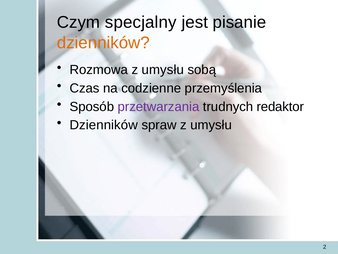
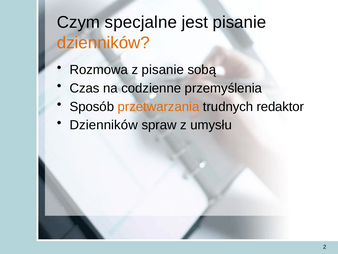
specjalny: specjalny -> specjalne
Rozmowa z umysłu: umysłu -> pisanie
przetwarzania colour: purple -> orange
